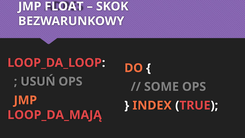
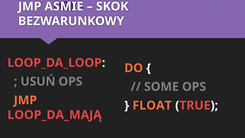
FLOAT: FLOAT -> ASMIE
INDEX: INDEX -> FLOAT
